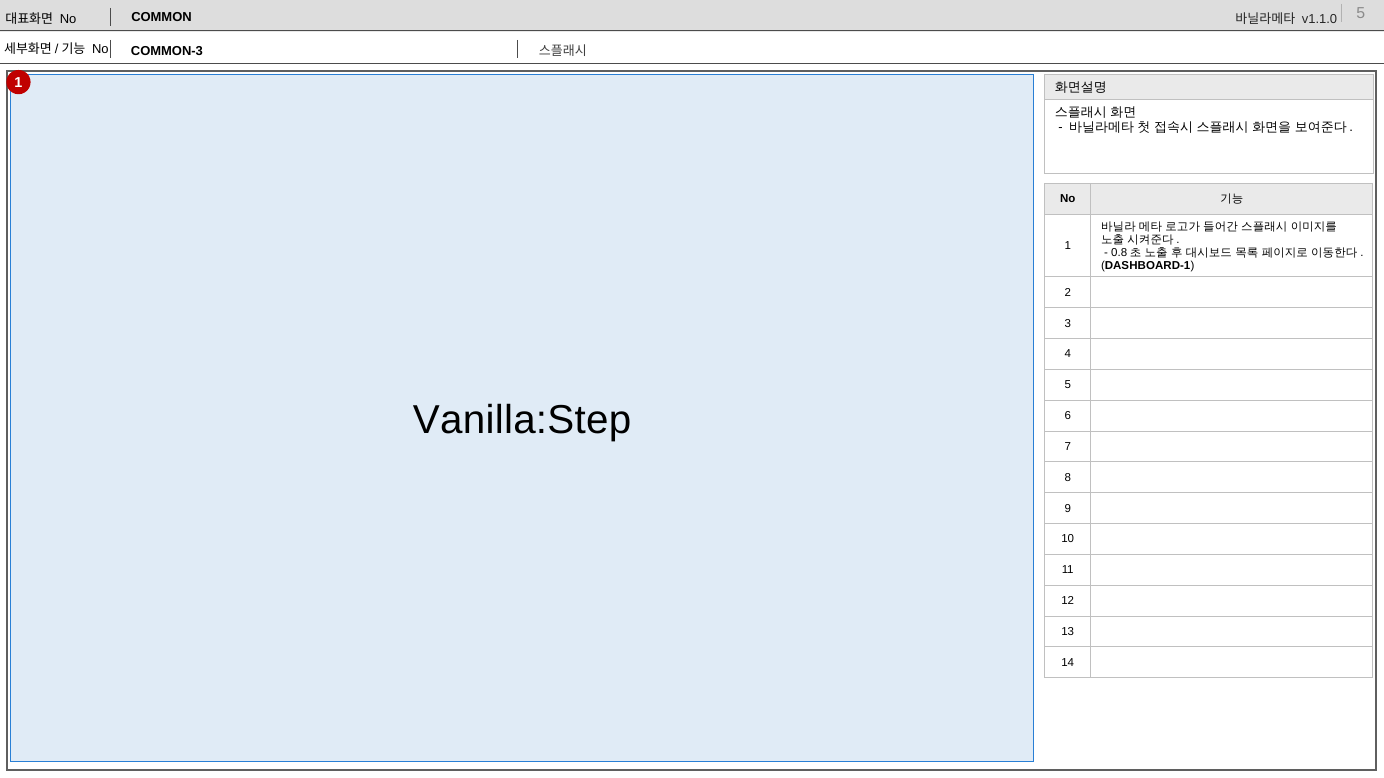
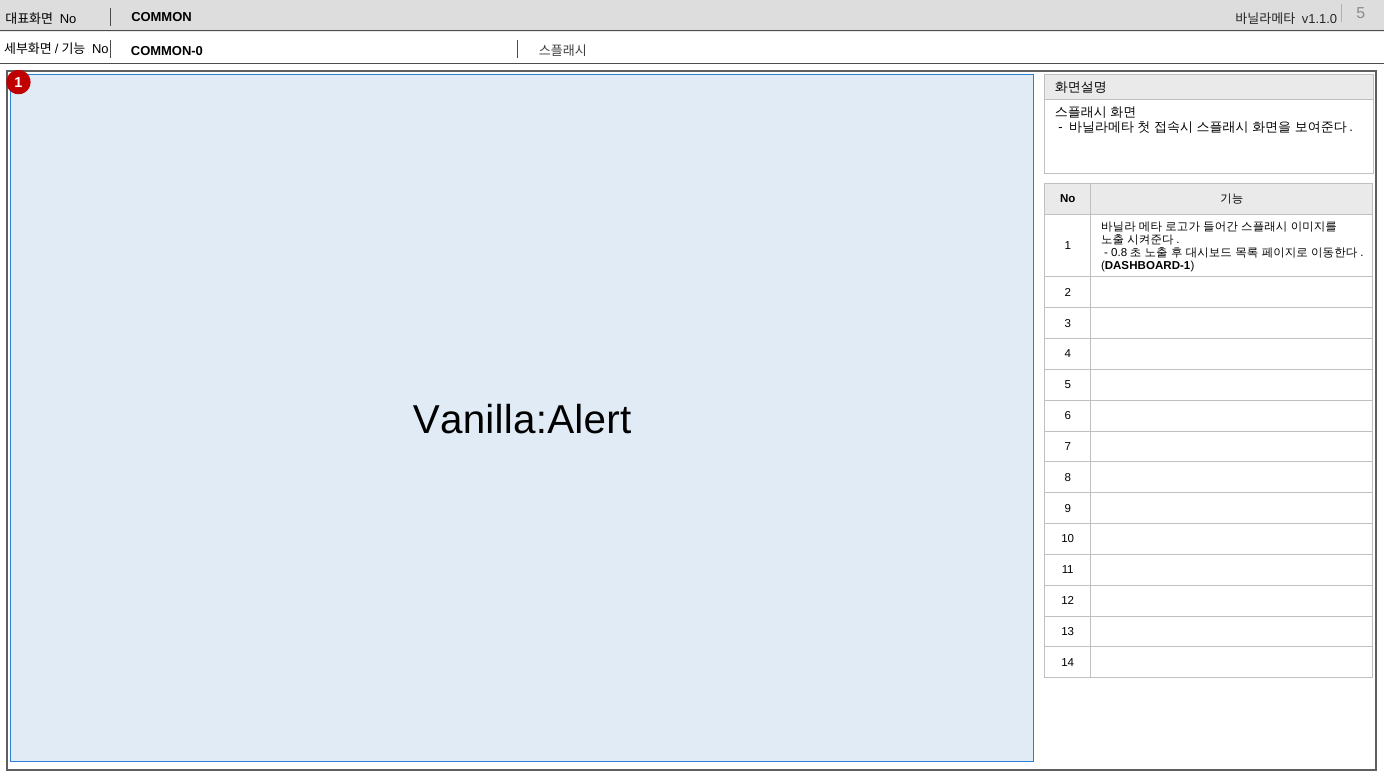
COMMON-3: COMMON-3 -> COMMON-0
Vanilla:Step: Vanilla:Step -> Vanilla:Alert
